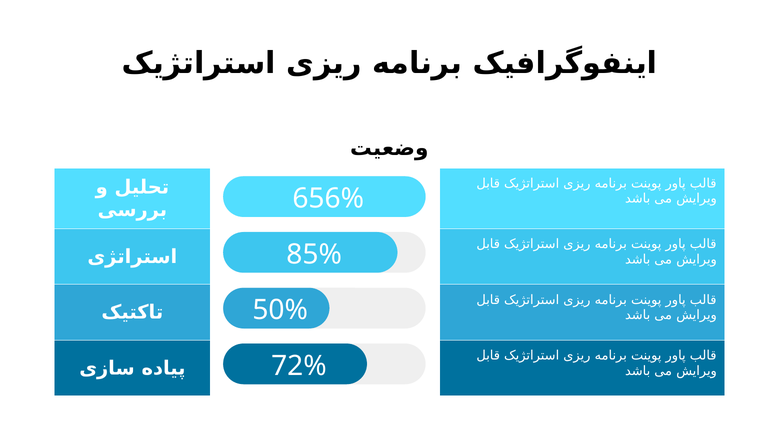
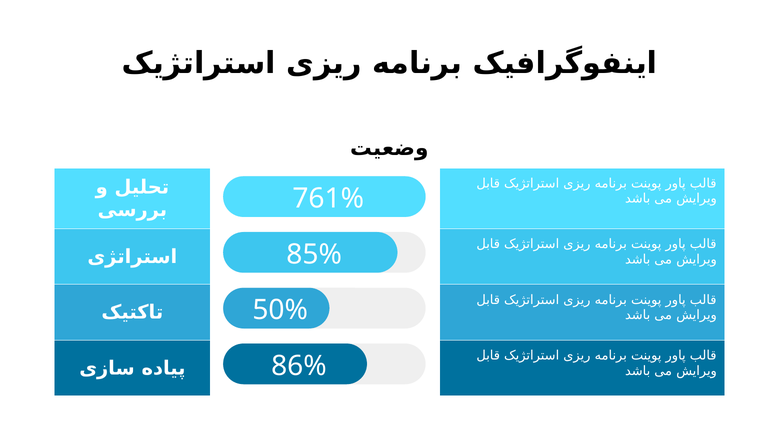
656%: 656% -> 761%
72%: 72% -> 86%
